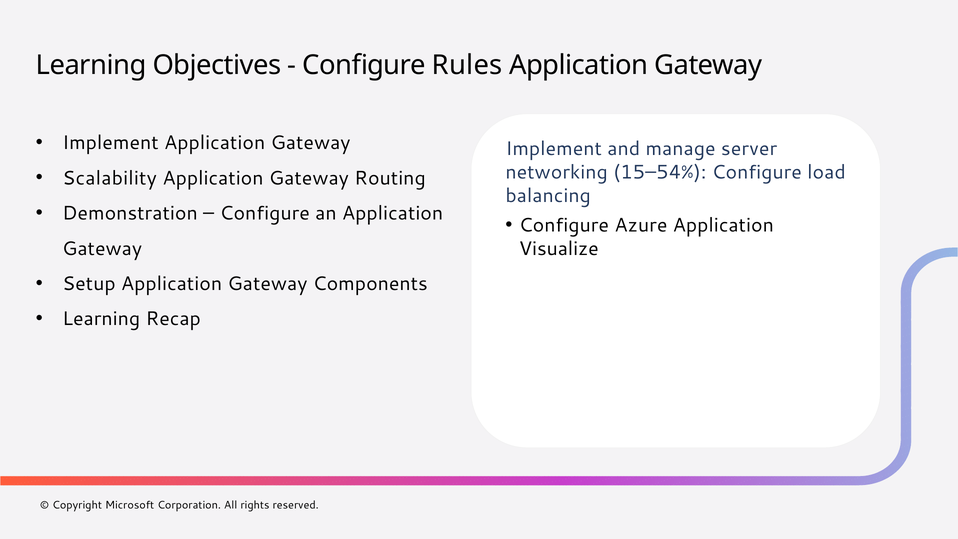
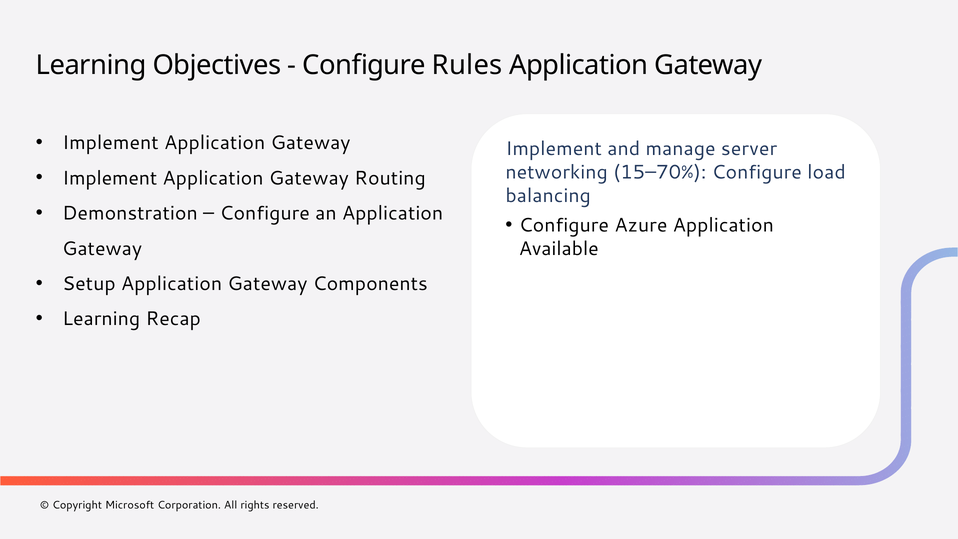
15–54%: 15–54% -> 15–70%
Scalability at (110, 178): Scalability -> Implement
Visualize: Visualize -> Available
